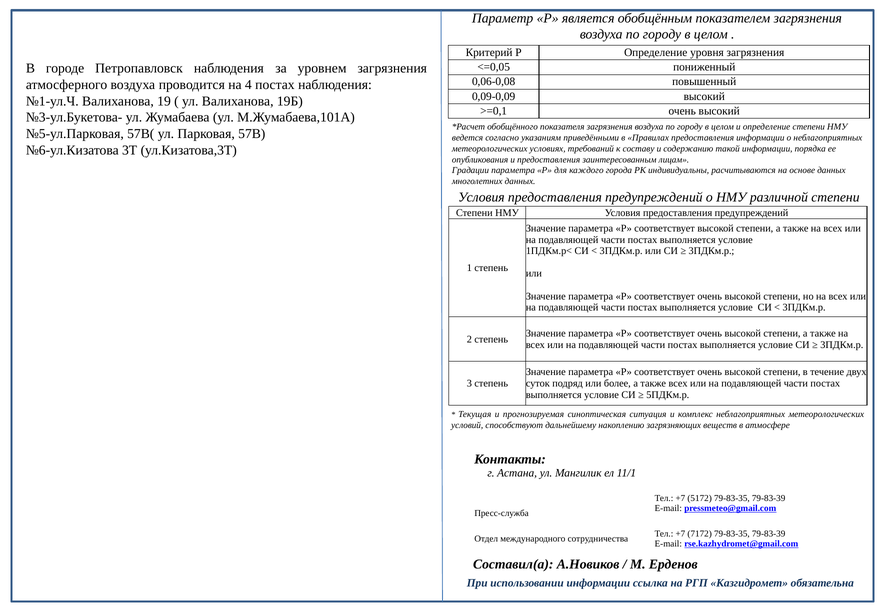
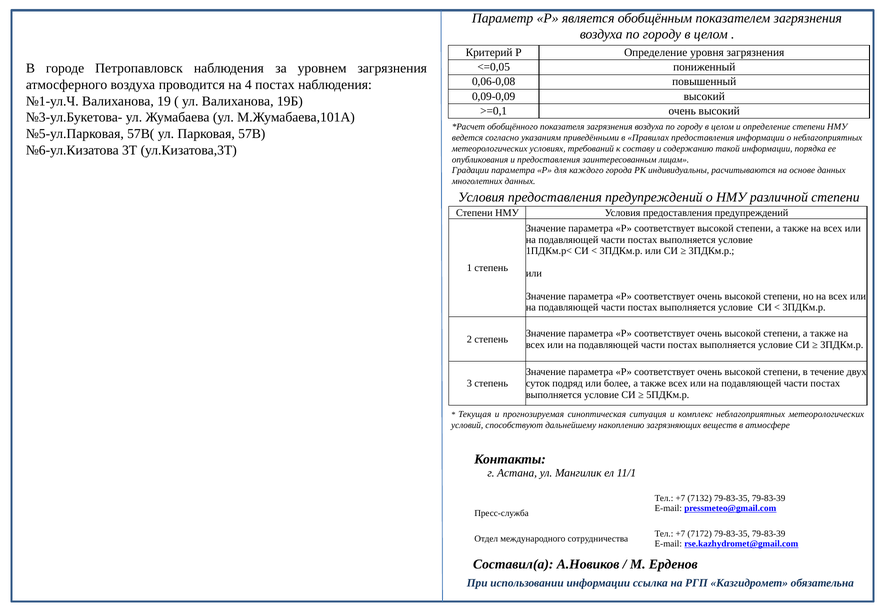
5172: 5172 -> 7132
